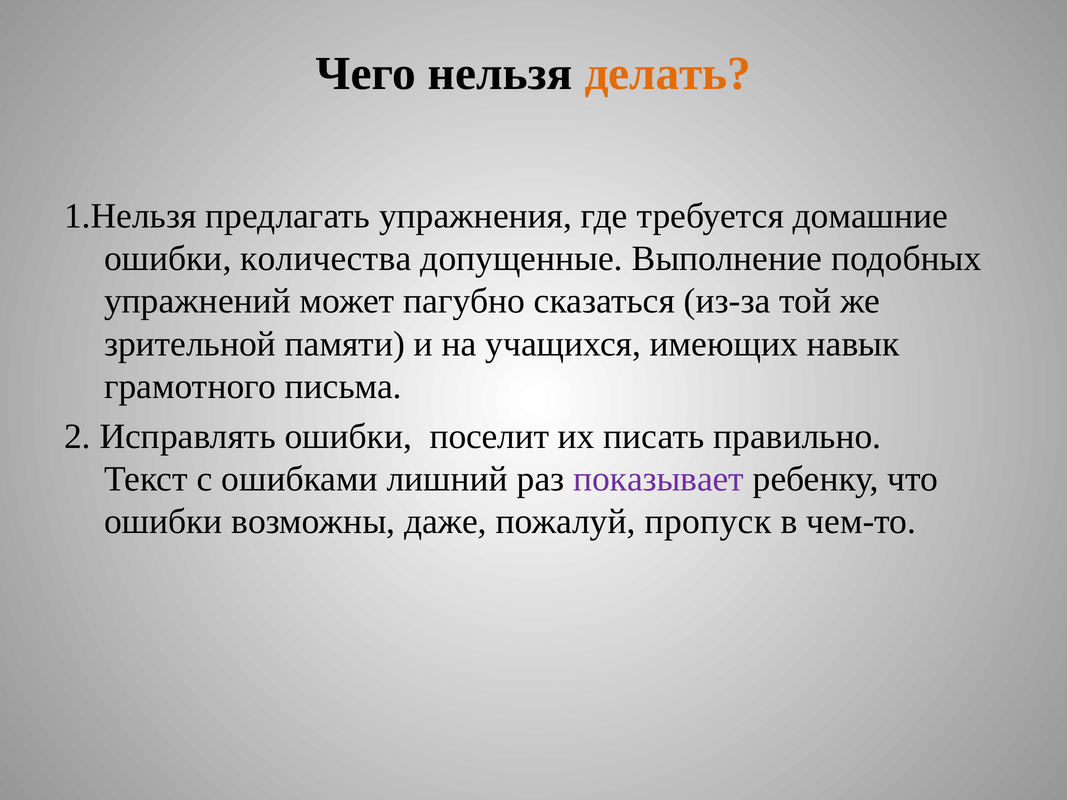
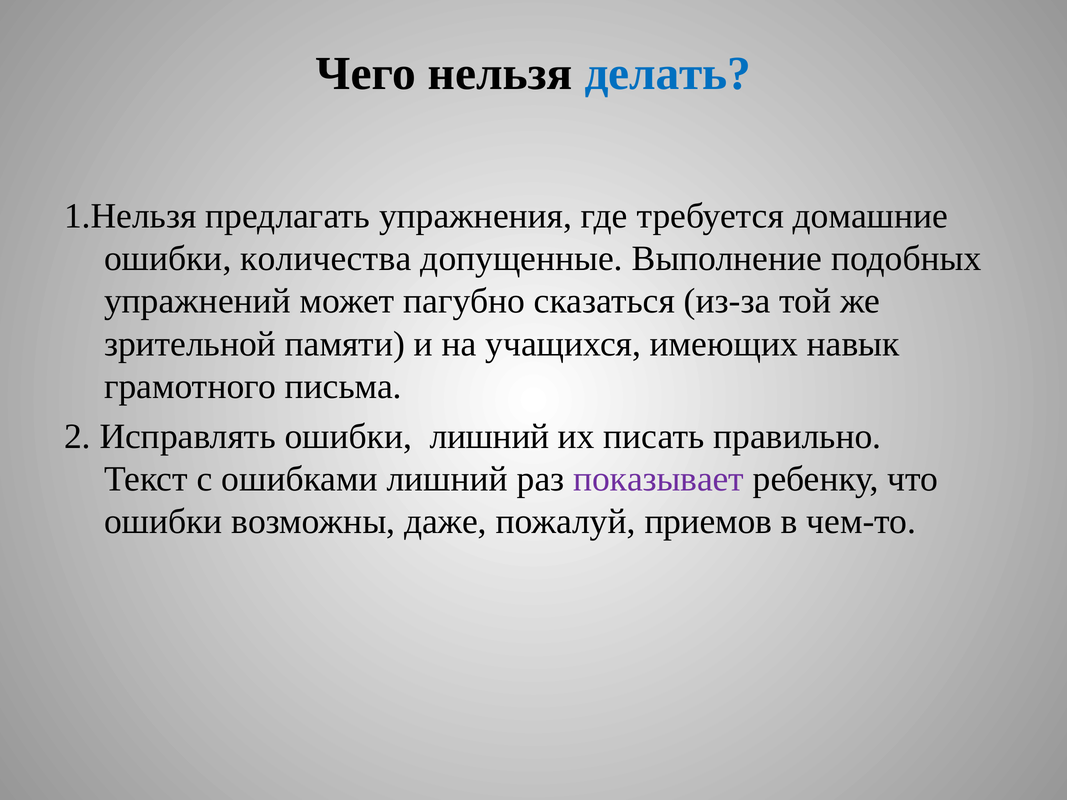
делать colour: orange -> blue
ошибки поселит: поселит -> лишний
пропуск: пропуск -> приемов
